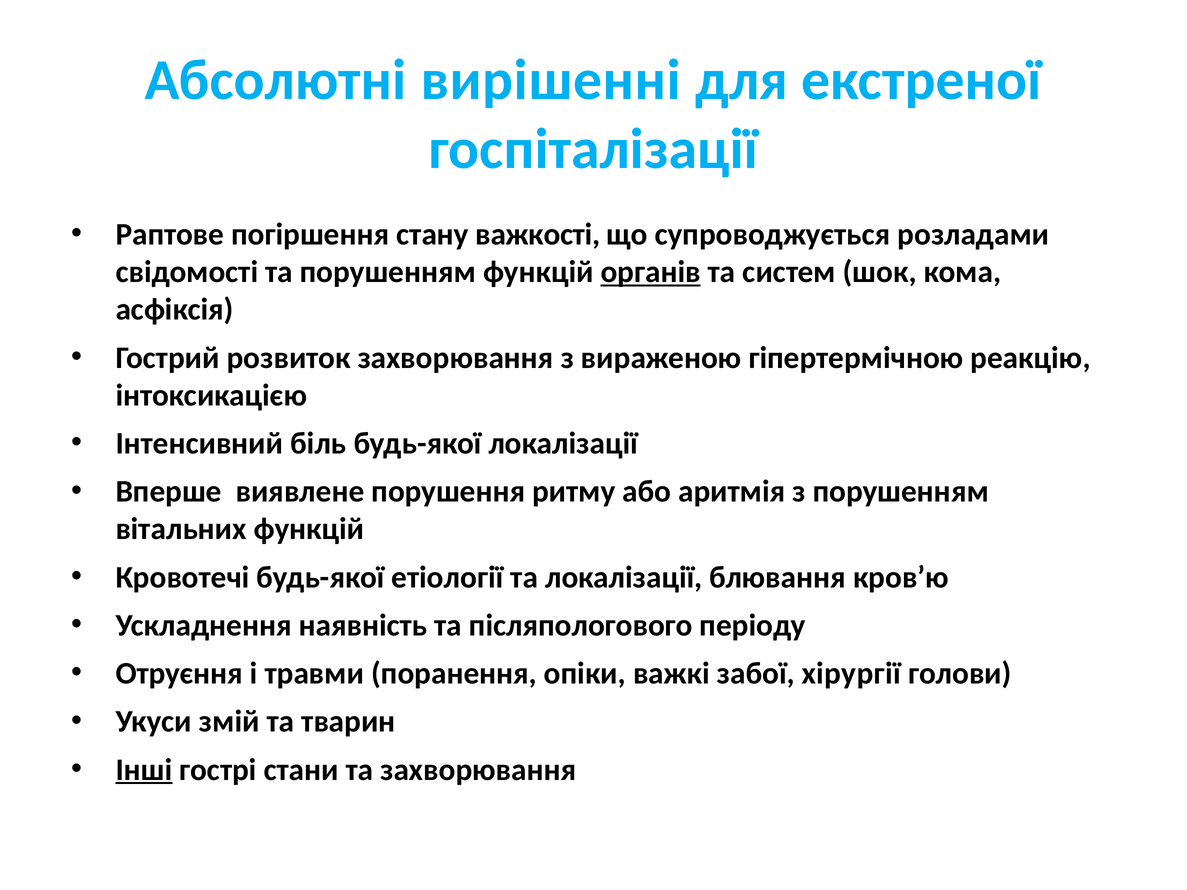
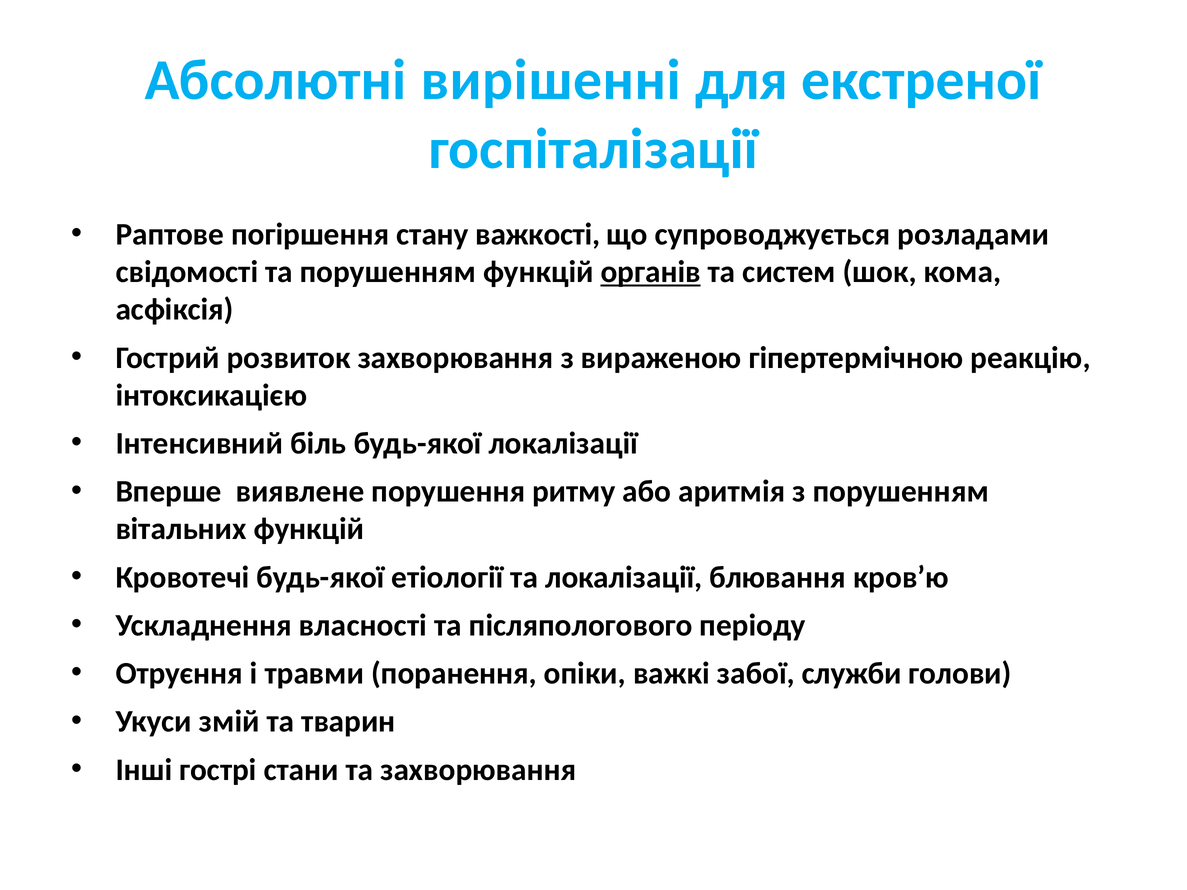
наявність: наявність -> власності
хірургії: хірургії -> служби
Інші underline: present -> none
